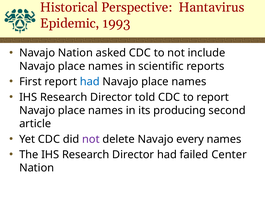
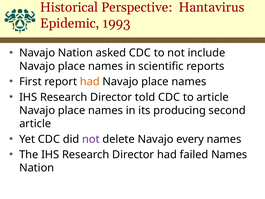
had at (90, 82) colour: blue -> orange
to report: report -> article
failed Center: Center -> Names
